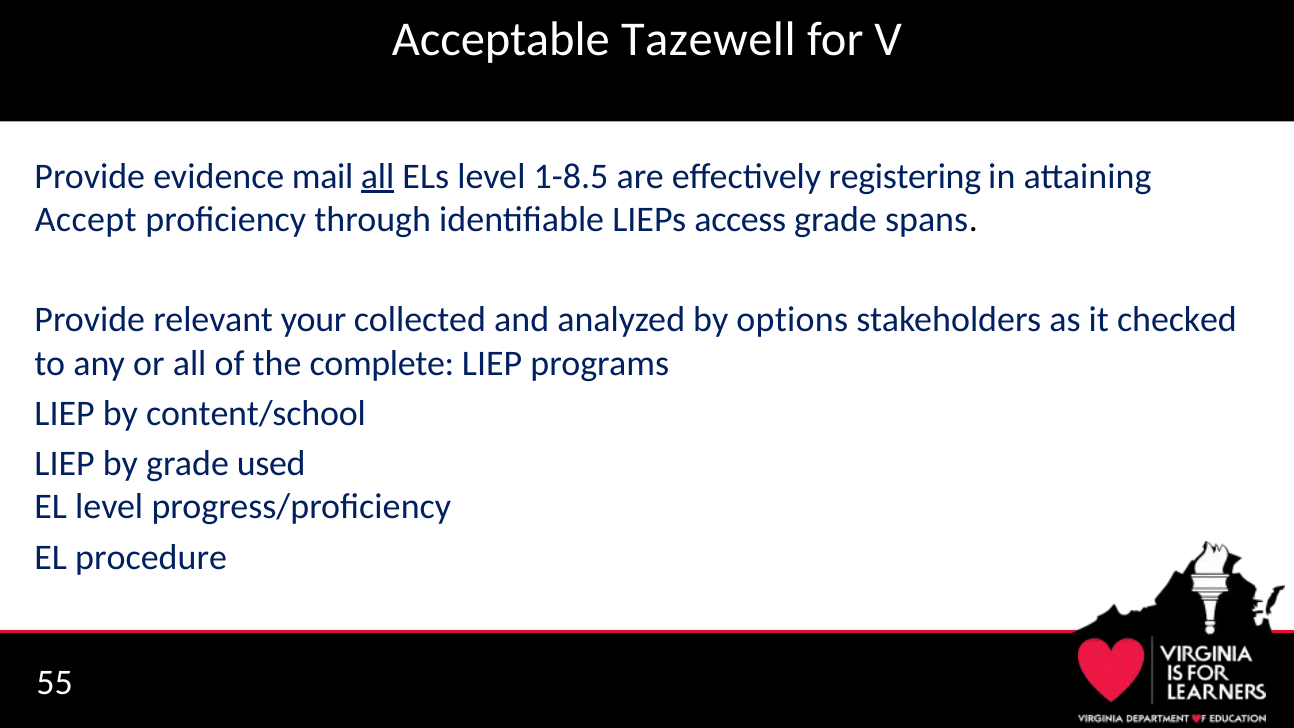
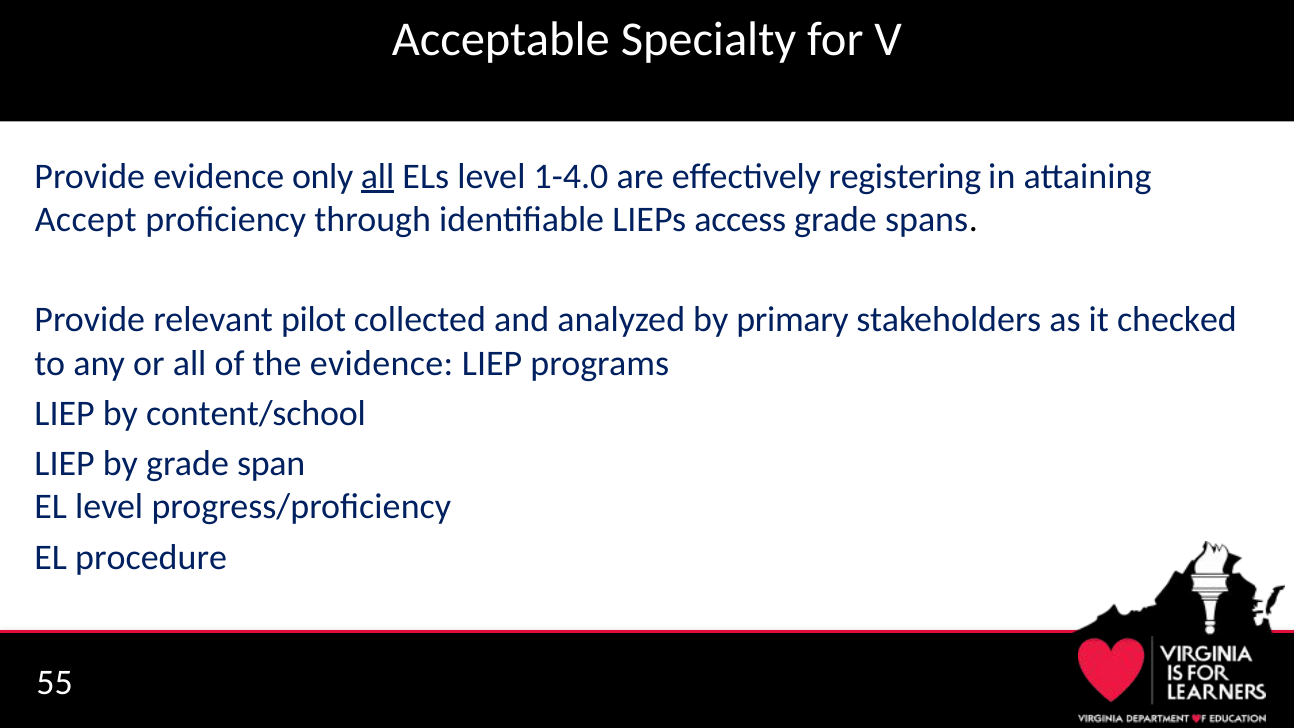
Tazewell: Tazewell -> Specialty
mail: mail -> only
1-8.5: 1-8.5 -> 1-4.0
your: your -> pilot
options: options -> primary
the complete: complete -> evidence
used: used -> span
